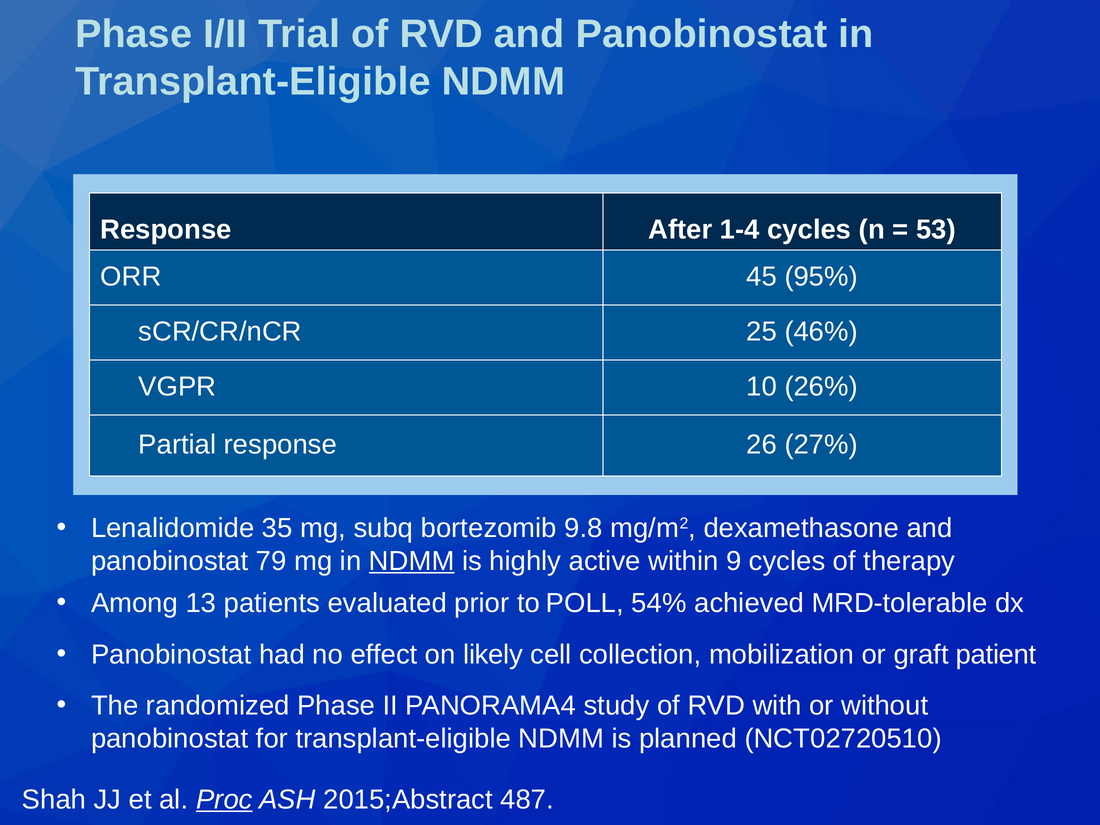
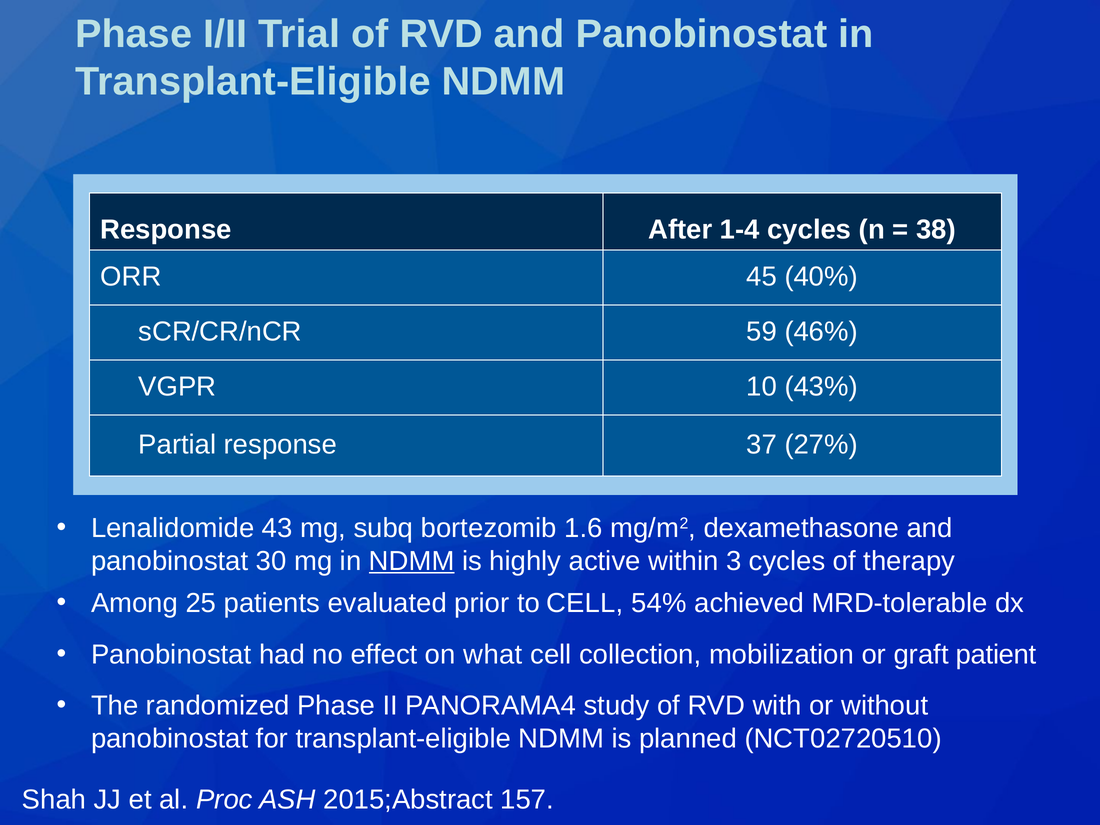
53: 53 -> 38
95%: 95% -> 40%
25: 25 -> 59
26%: 26% -> 43%
26: 26 -> 37
35: 35 -> 43
9.8: 9.8 -> 1.6
79: 79 -> 30
9: 9 -> 3
13: 13 -> 25
to POLL: POLL -> CELL
likely: likely -> what
Proc underline: present -> none
487: 487 -> 157
